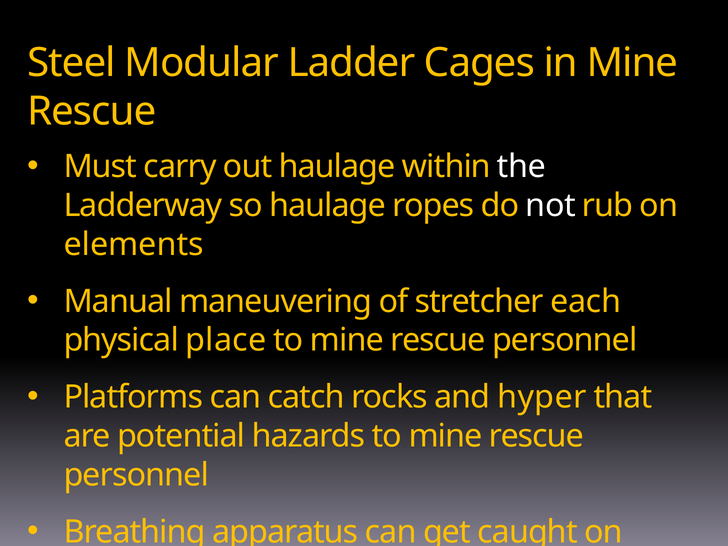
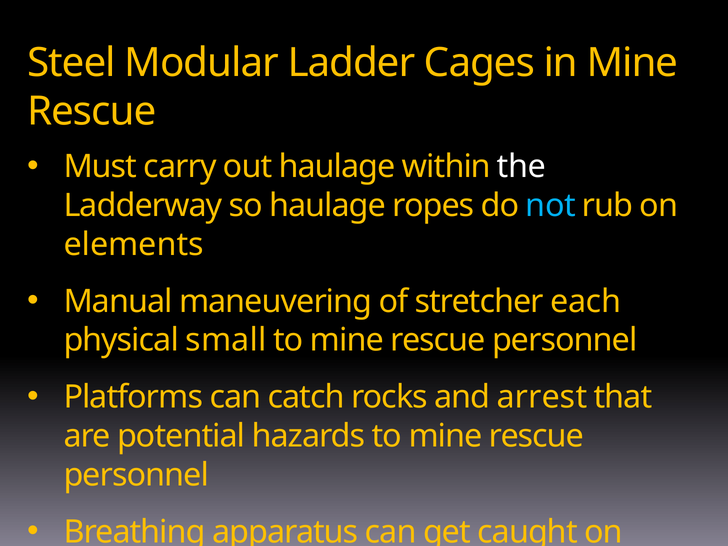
not colour: white -> light blue
place: place -> small
hyper: hyper -> arrest
